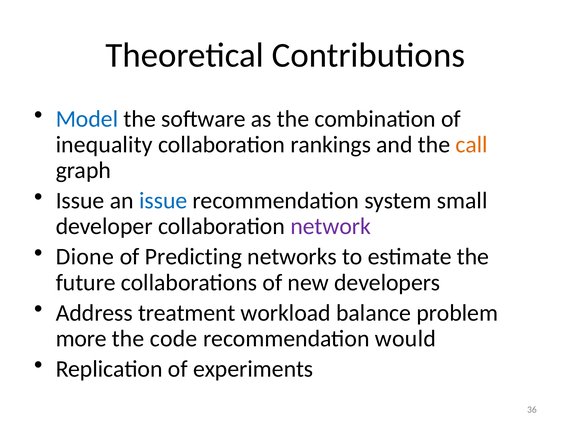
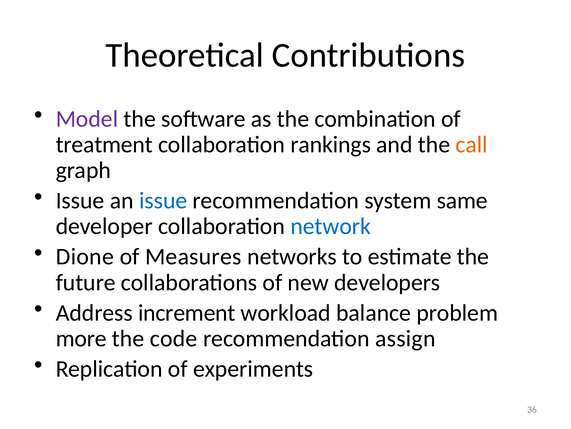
Model colour: blue -> purple
inequality: inequality -> treatment
small: small -> same
network colour: purple -> blue
Predicting: Predicting -> Measures
treatment: treatment -> increment
would: would -> assign
